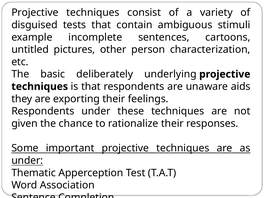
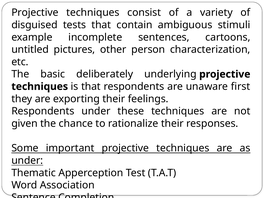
aids: aids -> first
